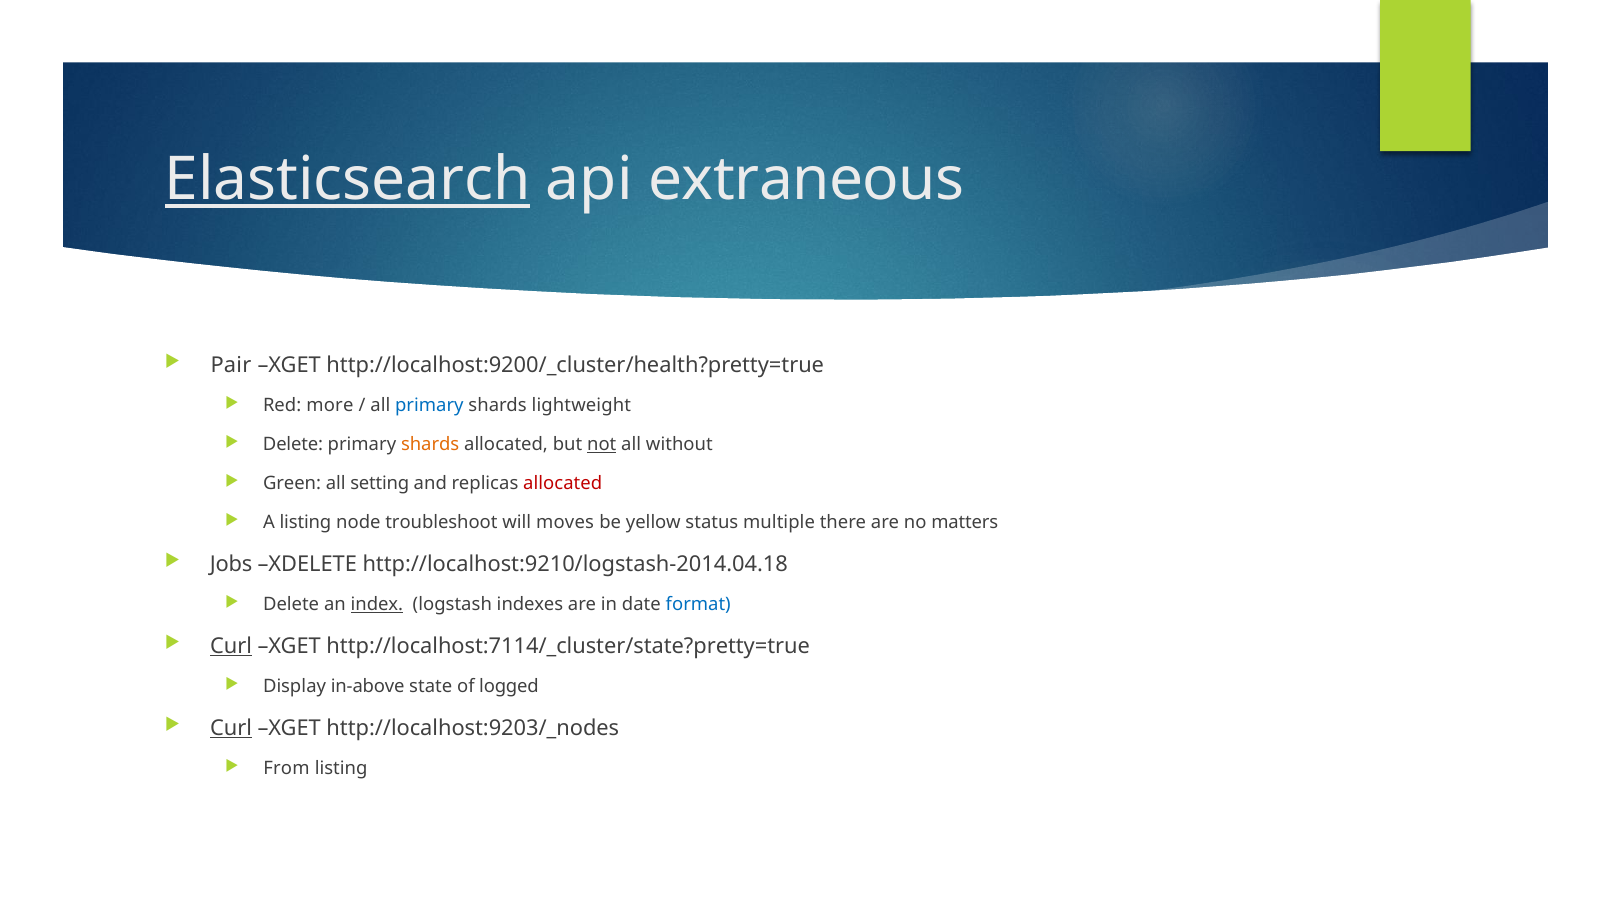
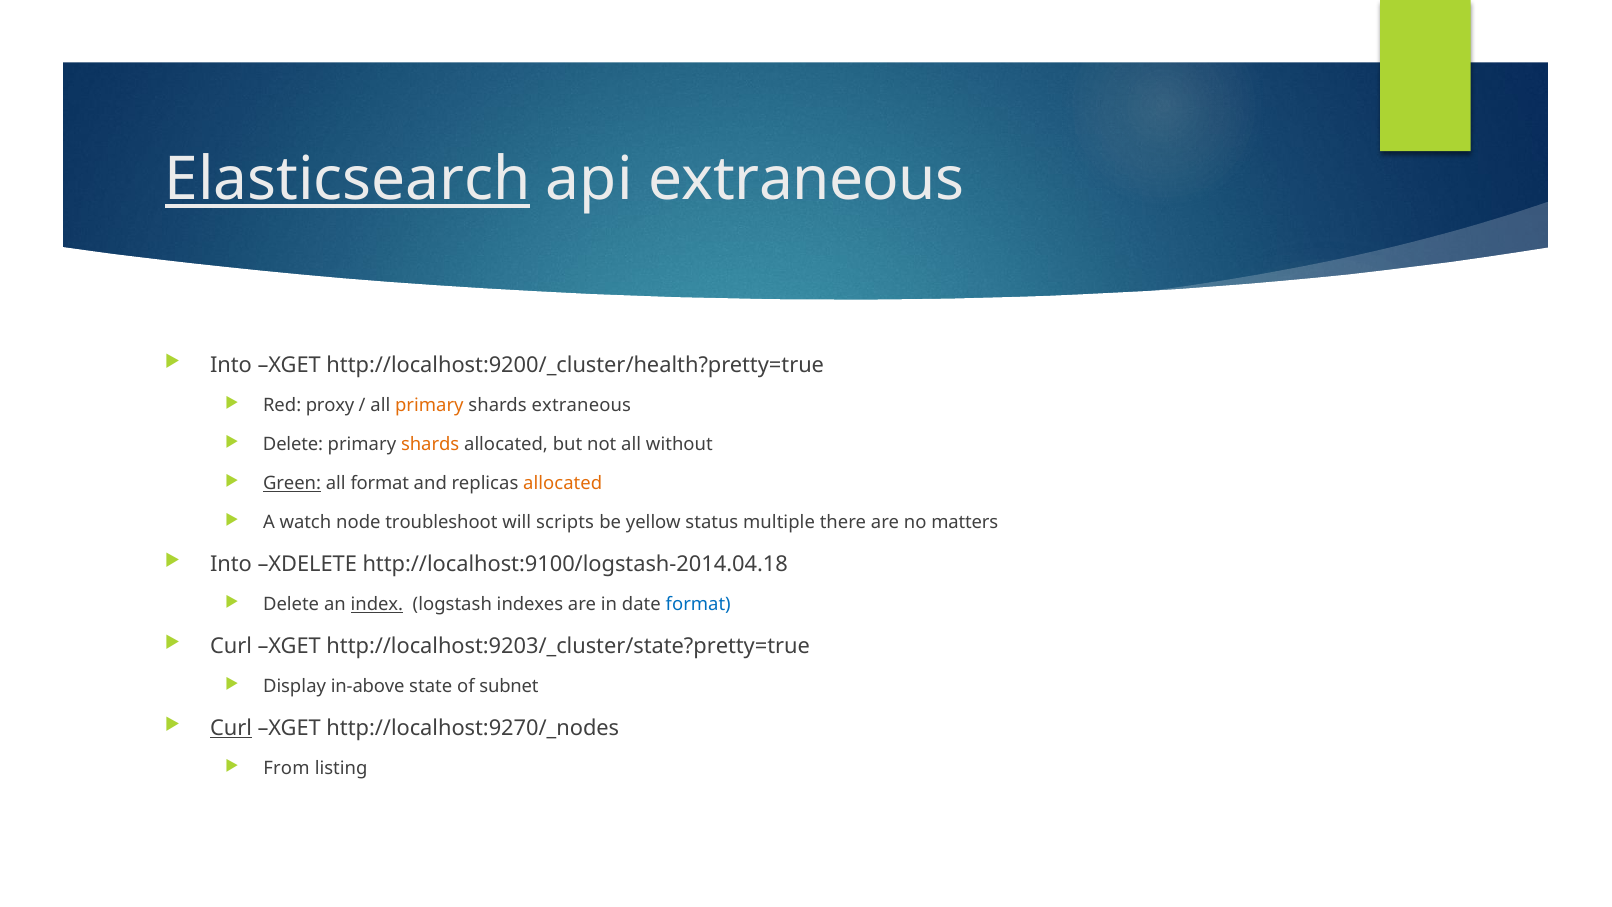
Pair at (231, 365): Pair -> Into
more: more -> proxy
primary at (429, 406) colour: blue -> orange
shards lightweight: lightweight -> extraneous
not underline: present -> none
Green underline: none -> present
all setting: setting -> format
allocated at (563, 484) colour: red -> orange
A listing: listing -> watch
moves: moves -> scripts
Jobs at (231, 564): Jobs -> Into
http://localhost:9210/logstash-2014.04.18: http://localhost:9210/logstash-2014.04.18 -> http://localhost:9100/logstash-2014.04.18
Curl at (231, 646) underline: present -> none
http://localhost:7114/_cluster/state?pretty=true: http://localhost:7114/_cluster/state?pretty=true -> http://localhost:9203/_cluster/state?pretty=true
logged: logged -> subnet
http://localhost:9203/_nodes: http://localhost:9203/_nodes -> http://localhost:9270/_nodes
